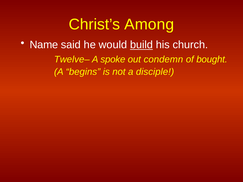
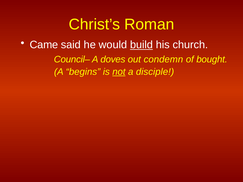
Among: Among -> Roman
Name: Name -> Came
Twelve–: Twelve– -> Council–
spoke: spoke -> doves
not underline: none -> present
